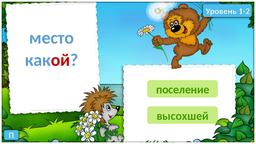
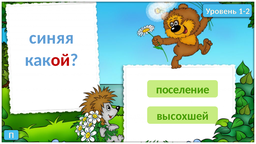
место: место -> синяя
